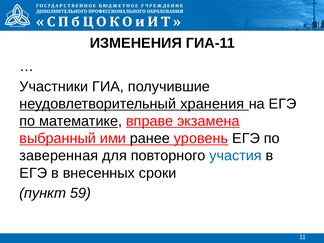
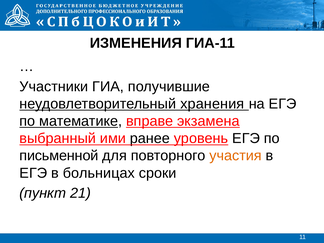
заверенная: заверенная -> письменной
участия colour: blue -> orange
внесенных: внесенных -> больницах
59: 59 -> 21
